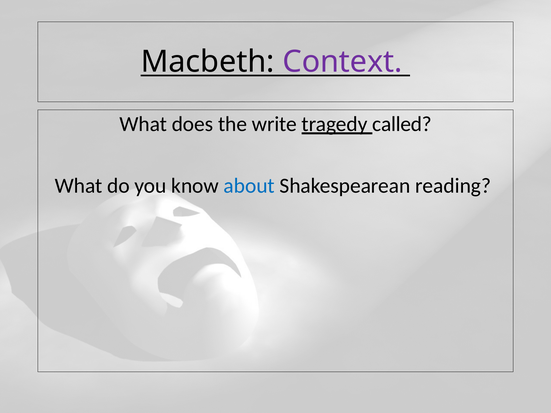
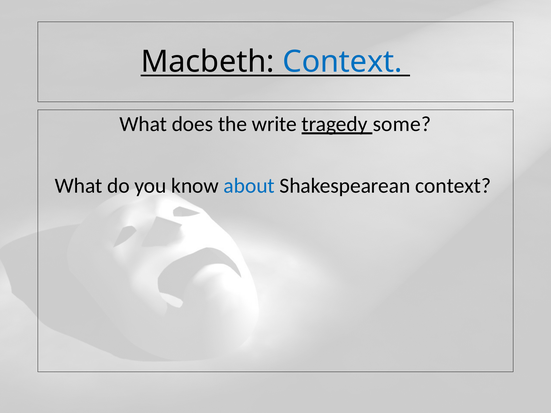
Context at (342, 62) colour: purple -> blue
called: called -> some
Shakespearean reading: reading -> context
